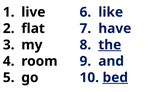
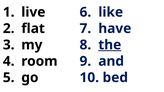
bed underline: present -> none
